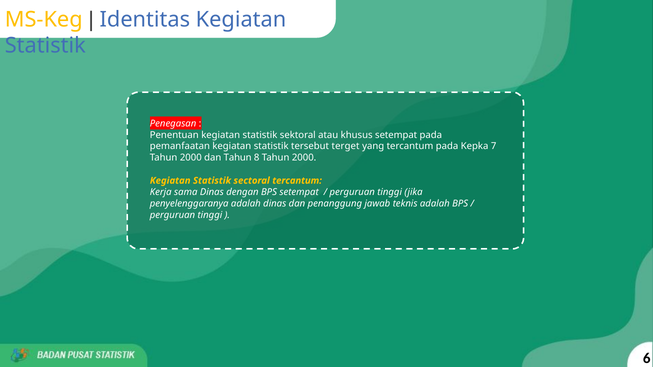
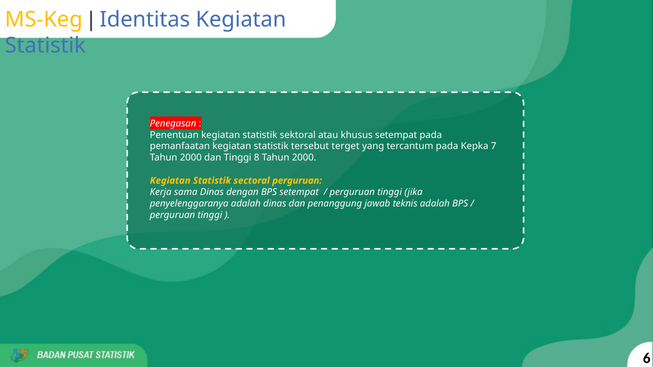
dan Tahun: Tahun -> Tinggi
sectoral tercantum: tercantum -> perguruan
